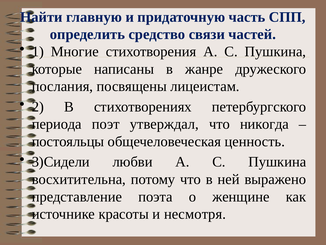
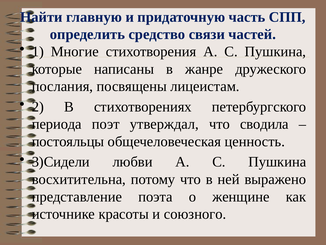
никогда: никогда -> сводила
несмотря: несмотря -> союзного
